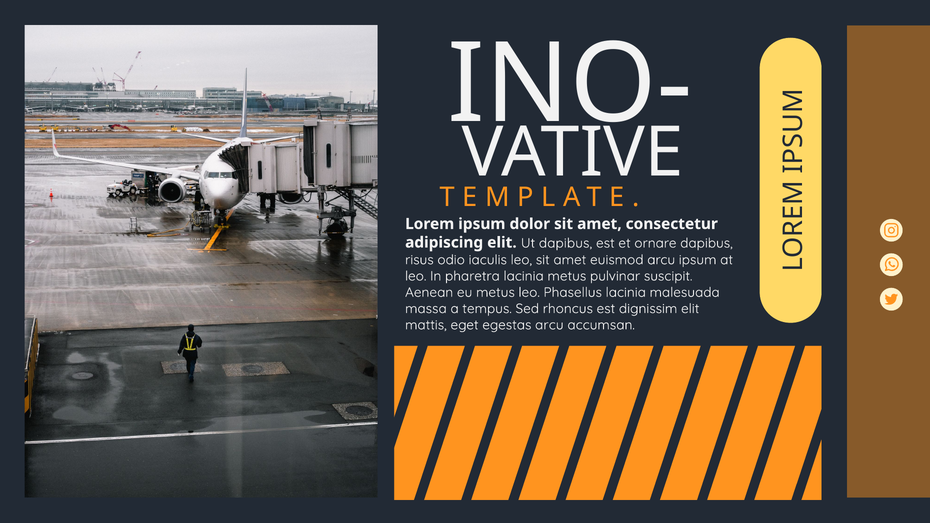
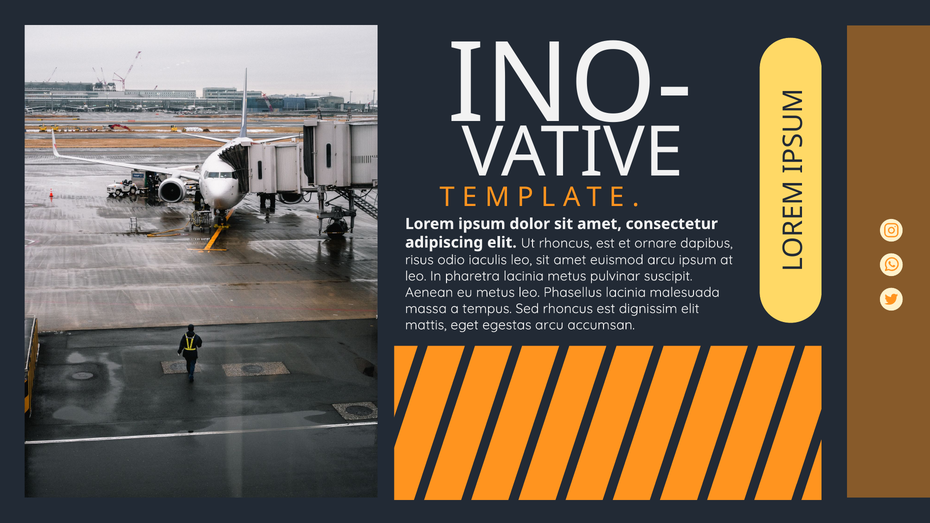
Ut dapibus: dapibus -> rhoncus
